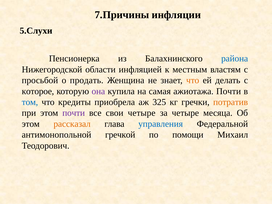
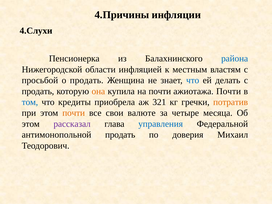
7.Причины: 7.Причины -> 4.Причины
5.Слухи: 5.Слухи -> 4.Слухи
что at (193, 80) colour: orange -> blue
которое at (38, 91): которое -> продать
она colour: purple -> orange
на самая: самая -> почти
325: 325 -> 321
почти at (74, 113) colour: purple -> orange
свои четыре: четыре -> валюте
рассказал colour: orange -> purple
антимонопольной гречкой: гречкой -> продать
помощи: помощи -> доверия
